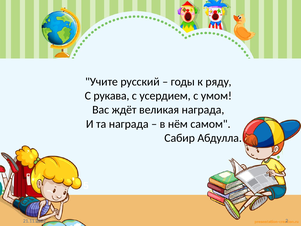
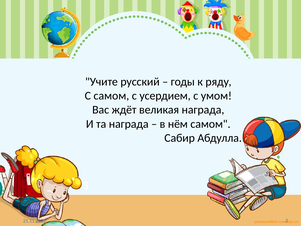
С рукава: рукава -> самом
